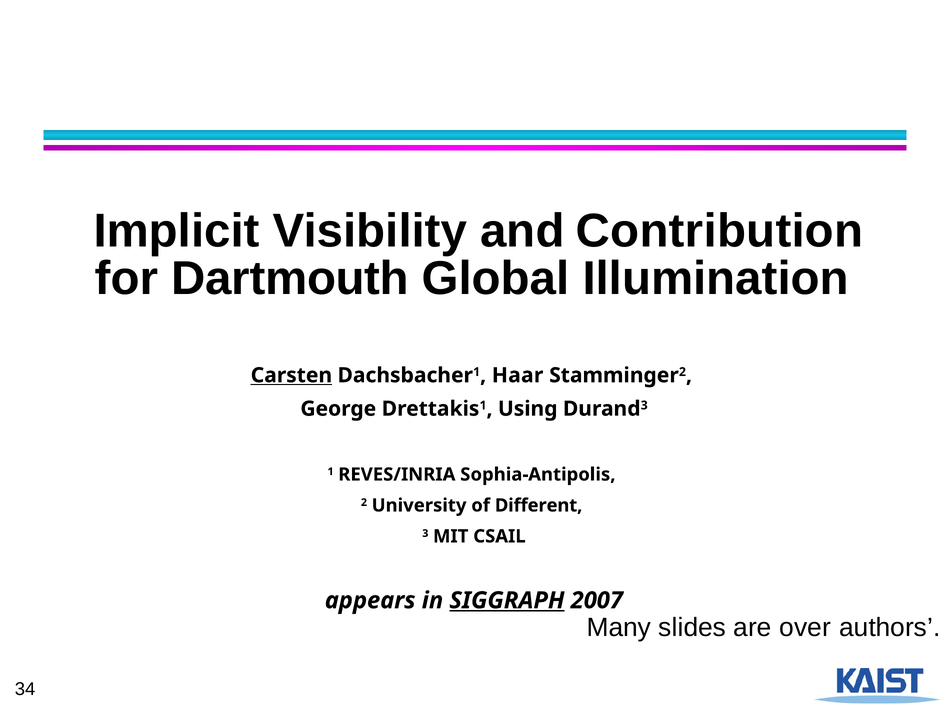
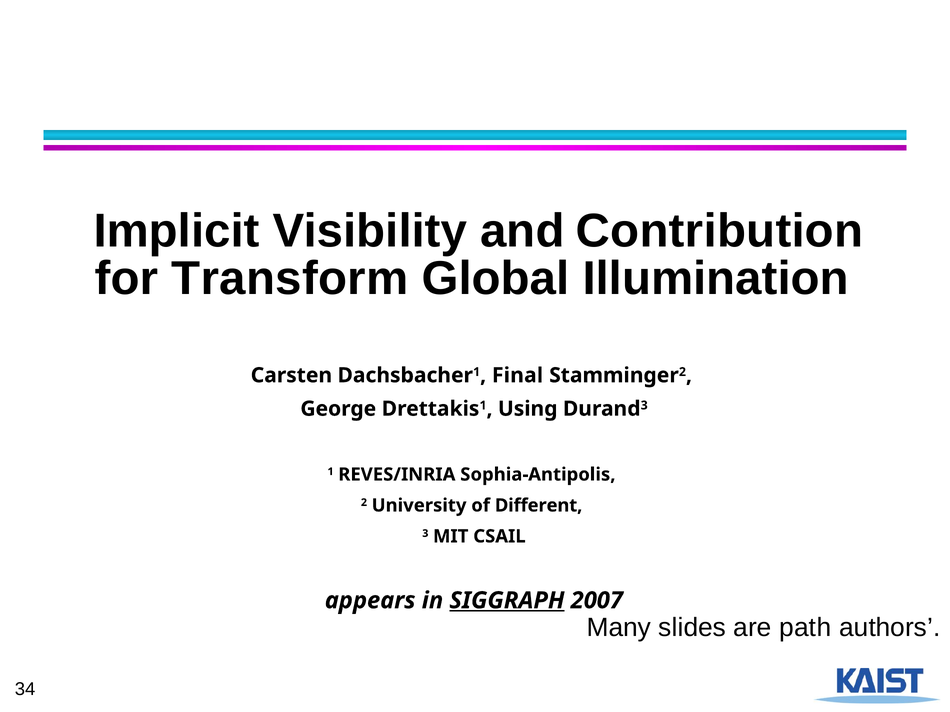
Dartmouth: Dartmouth -> Transform
Carsten underline: present -> none
Haar: Haar -> Final
over: over -> path
